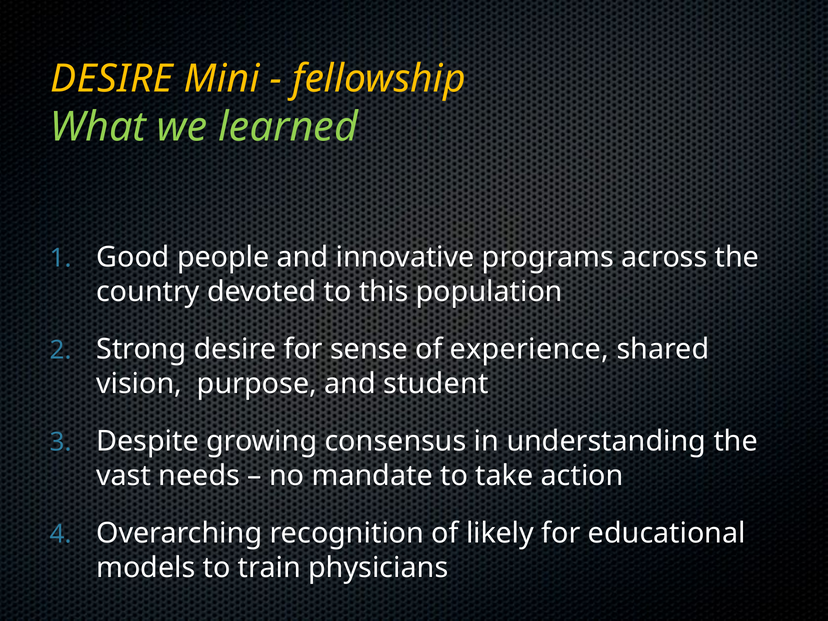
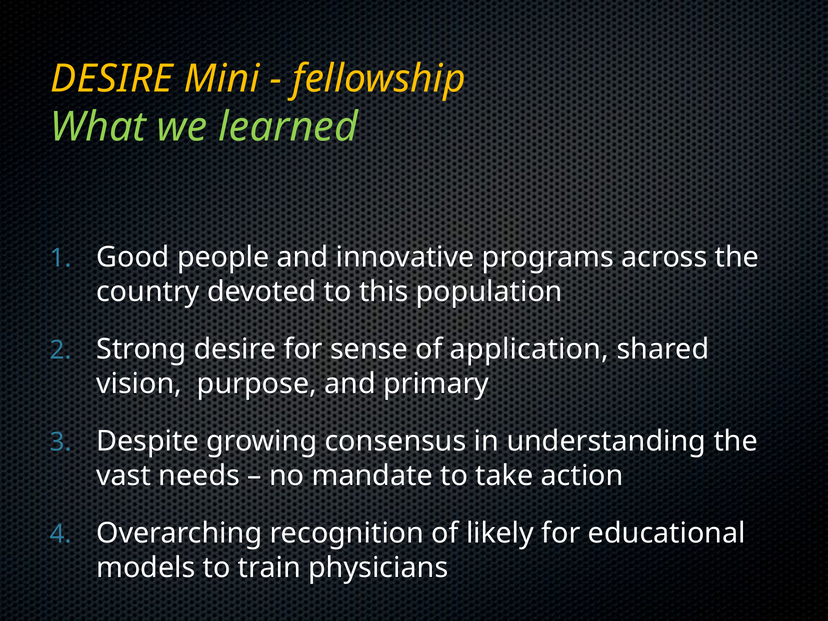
experience: experience -> application
student: student -> primary
